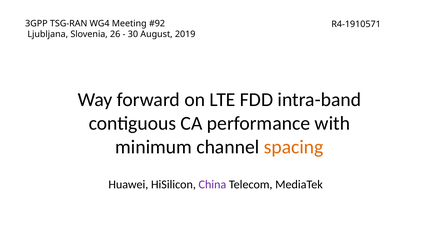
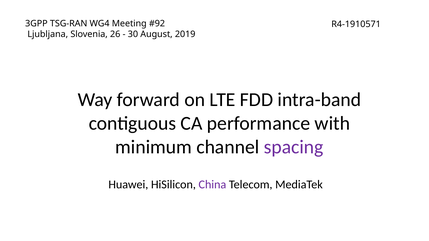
spacing colour: orange -> purple
